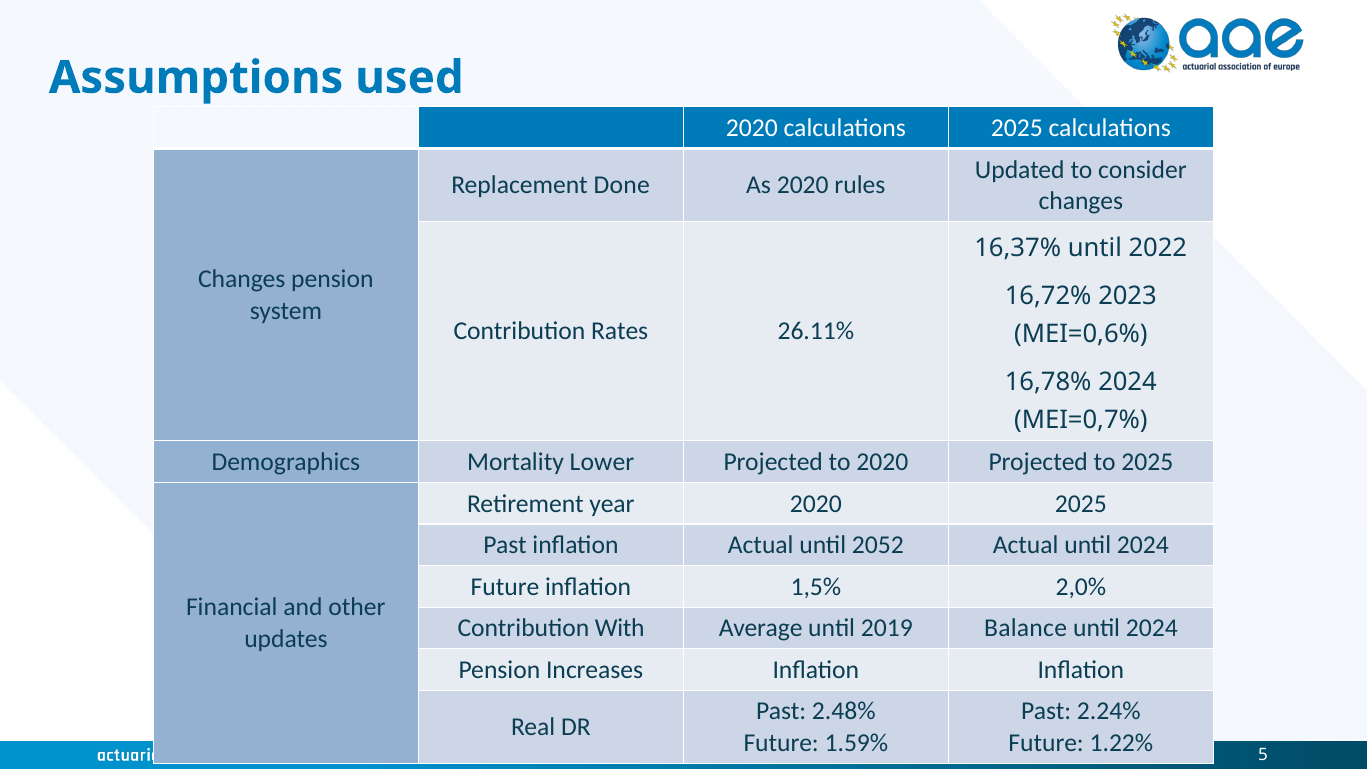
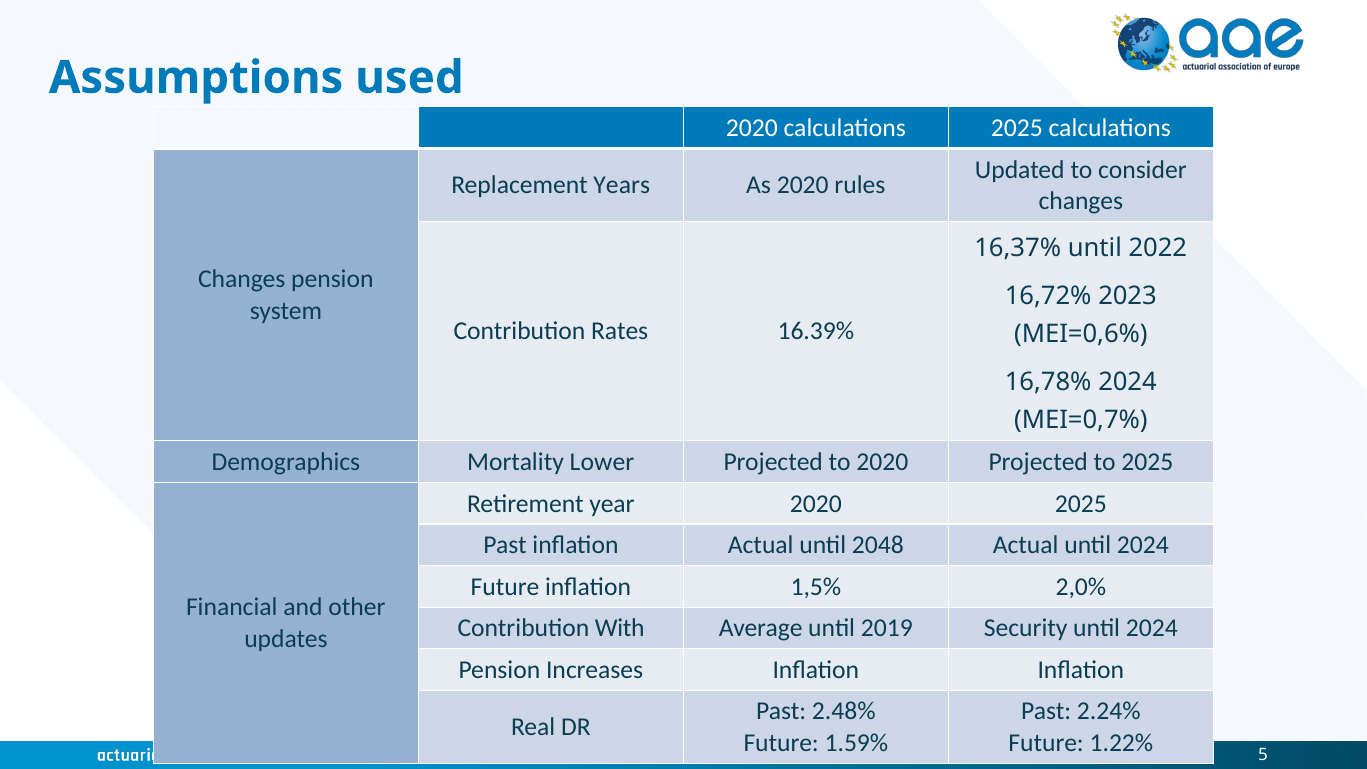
Done: Done -> Years
26.11%: 26.11% -> 16.39%
2052: 2052 -> 2048
Balance: Balance -> Security
